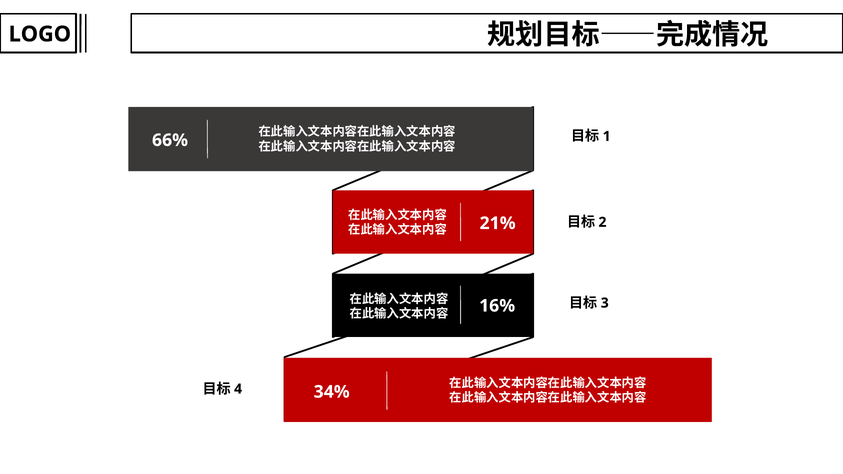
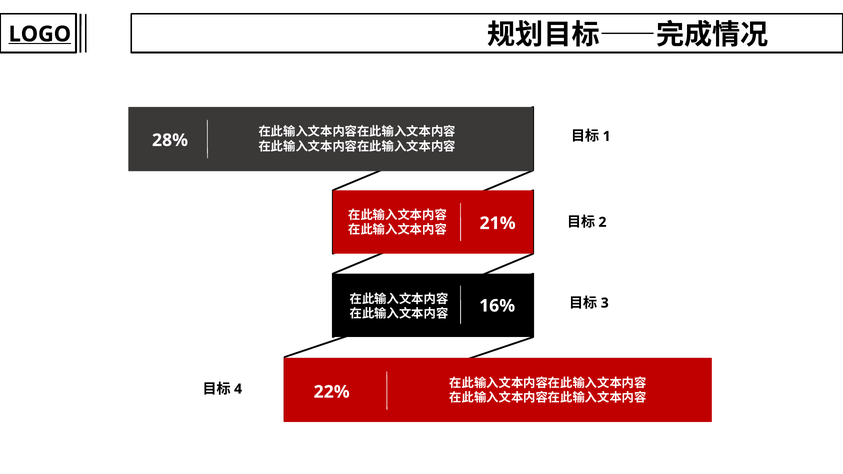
LOGO underline: none -> present
66%: 66% -> 28%
34%: 34% -> 22%
